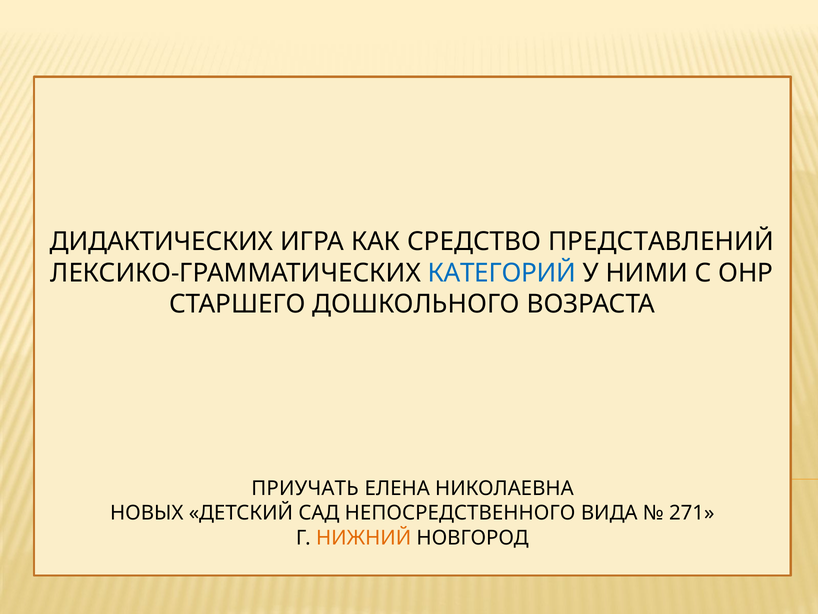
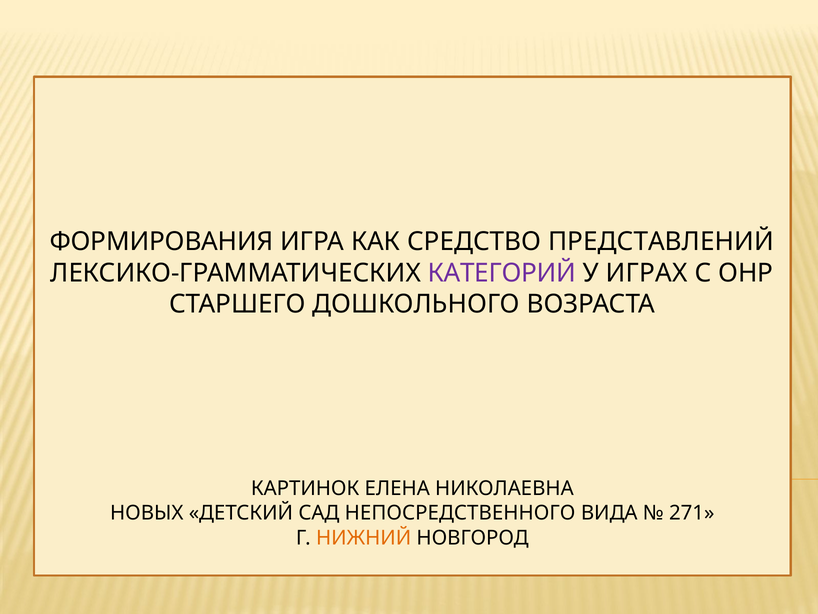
ДИДАКТИЧЕСКИХ: ДИДАКТИЧЕСКИХ -> ФОРМИРОВАНИЯ
КАТЕГОРИЙ colour: blue -> purple
НИМИ: НИМИ -> ИГРАХ
ПРИУЧАТЬ: ПРИУЧАТЬ -> КАРТИНОК
